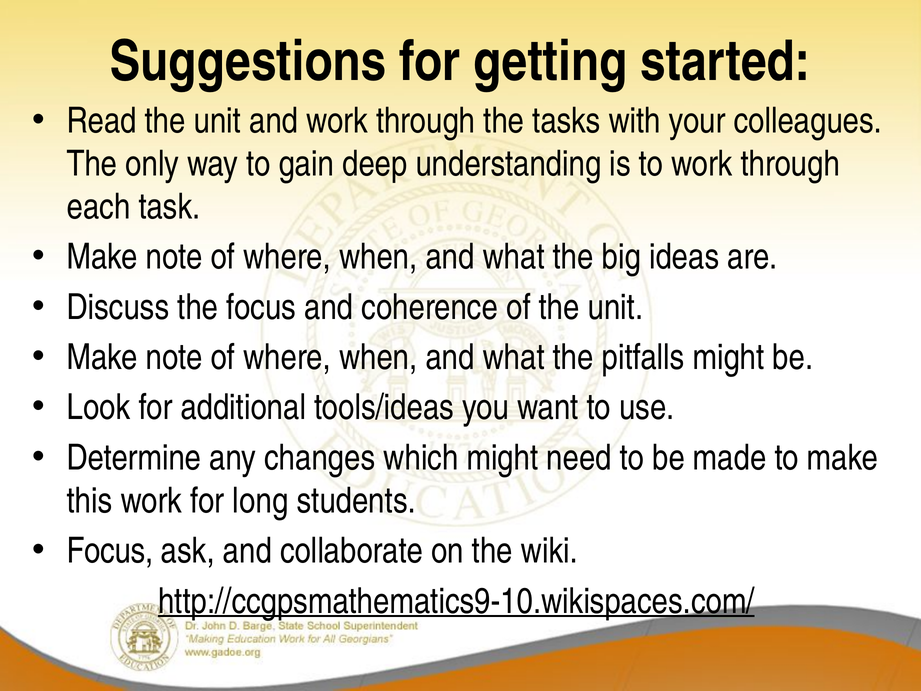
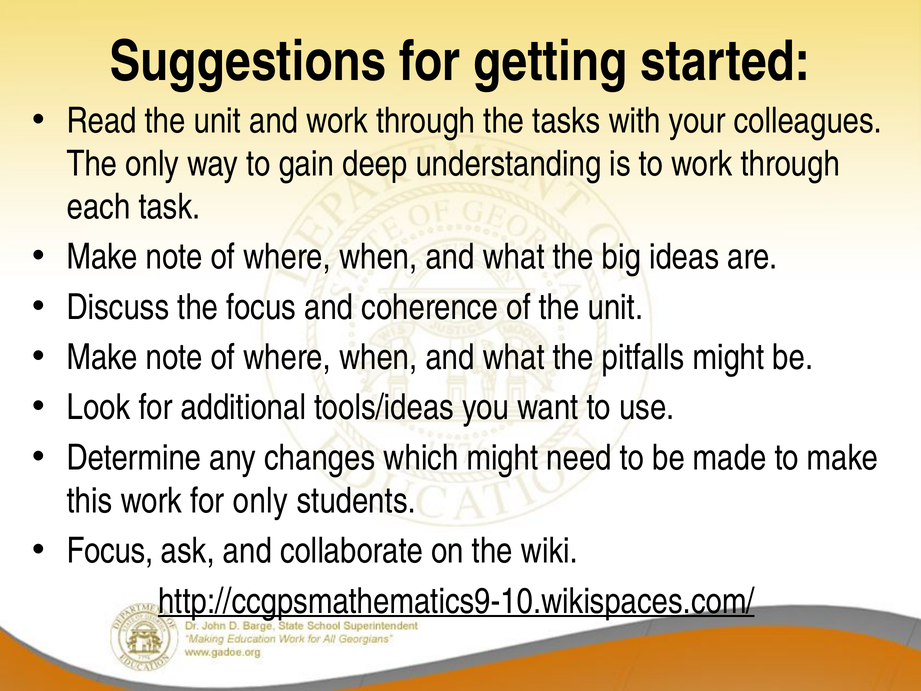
for long: long -> only
